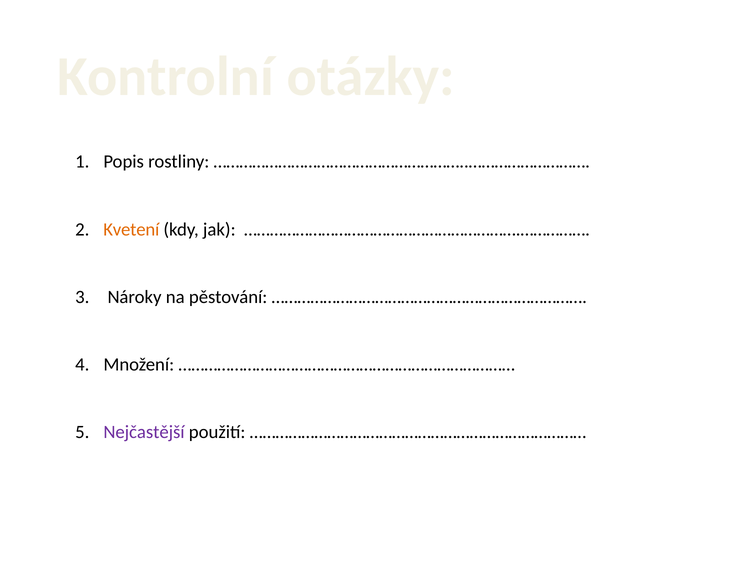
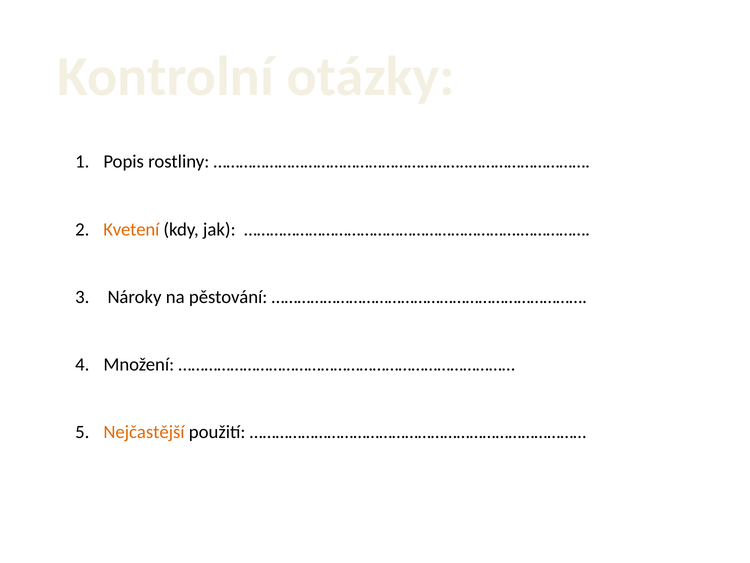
Nejčastější colour: purple -> orange
